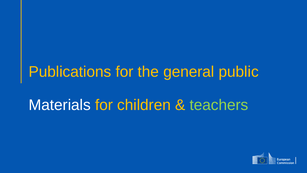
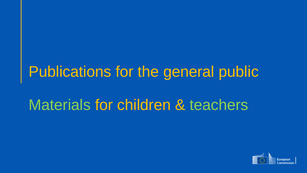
Materials colour: white -> light green
